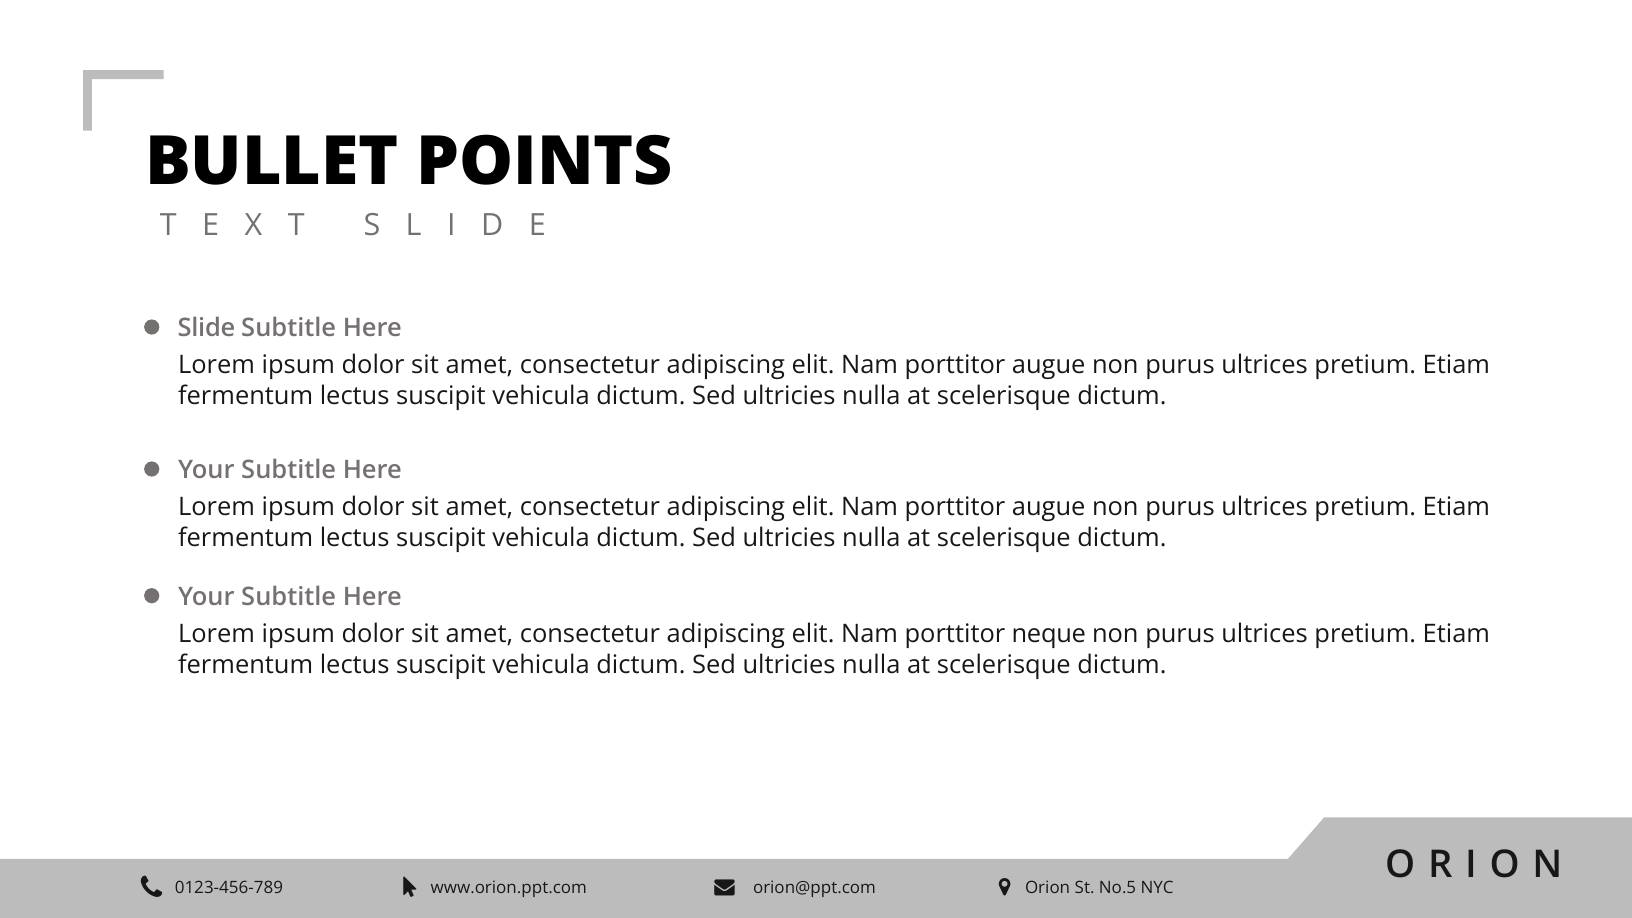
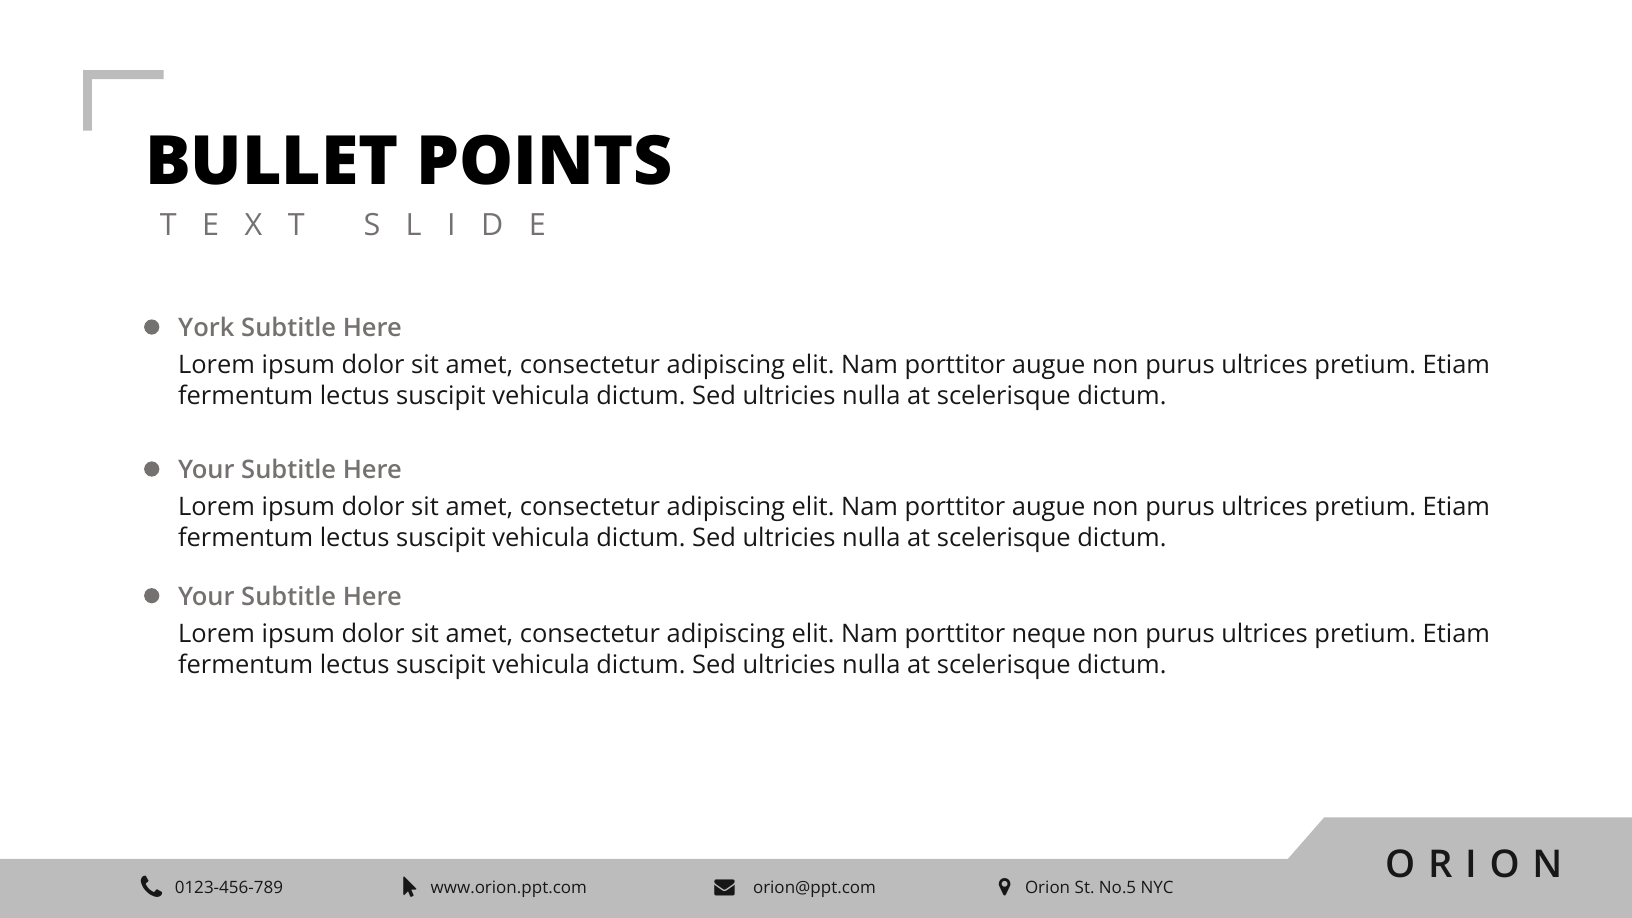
Slide: Slide -> York
